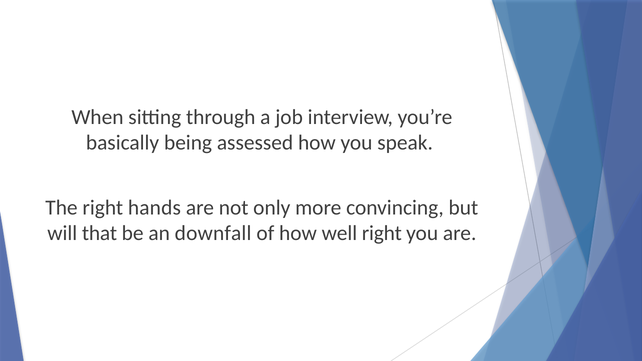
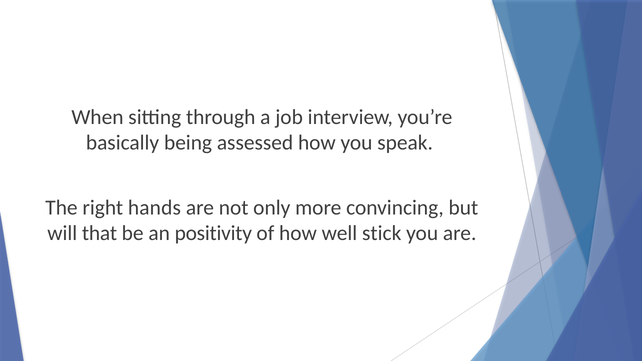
downfall: downfall -> positivity
well right: right -> stick
